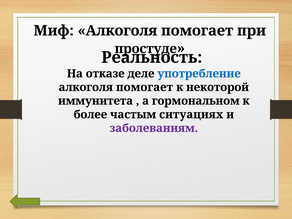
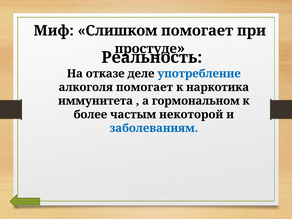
Миф Алкоголя: Алкоголя -> Слишком
некоторой: некоторой -> наркотика
ситуациях: ситуациях -> некоторой
заболеваниям colour: purple -> blue
